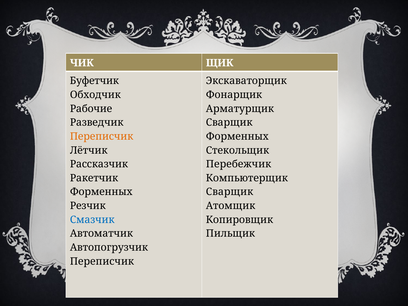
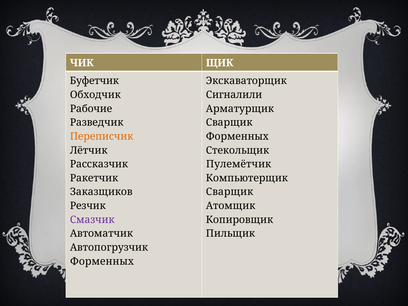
Фонарщик: Фонарщик -> Сигналили
Перебежчик: Перебежчик -> Пулемётчик
Форменных at (101, 192): Форменных -> Заказщиков
Смазчик colour: blue -> purple
Переписчик at (102, 261): Переписчик -> Форменных
